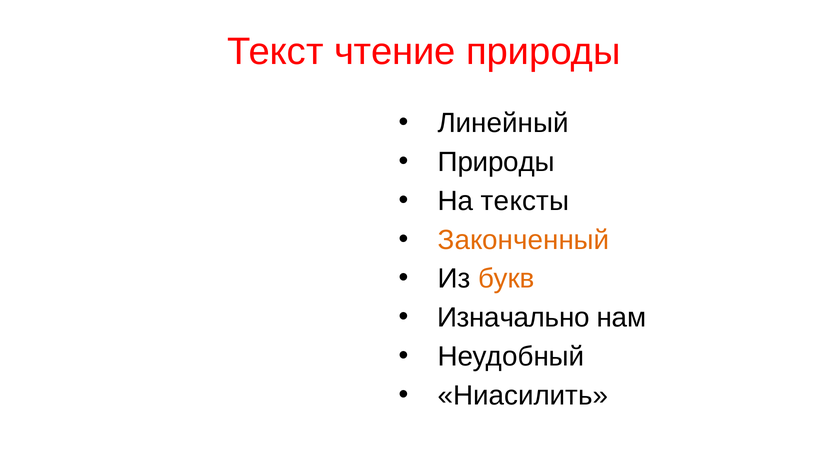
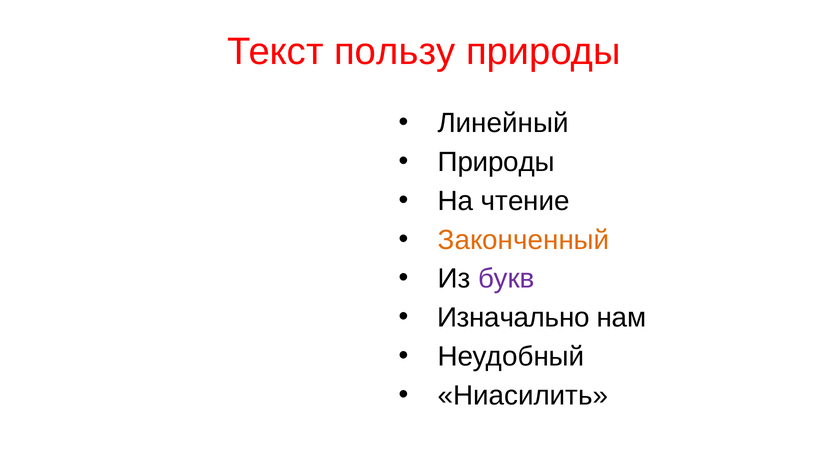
чтение: чтение -> пользу
тексты: тексты -> чтение
букв colour: orange -> purple
